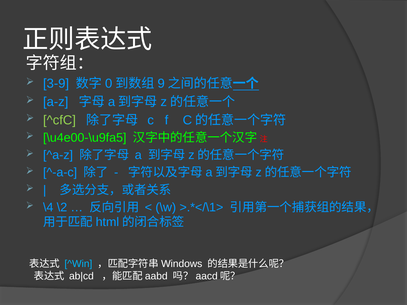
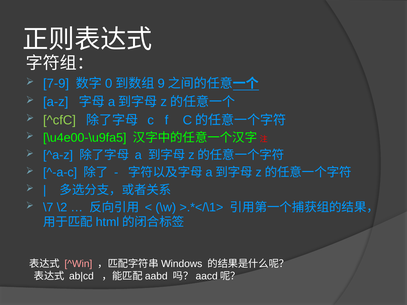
3-9: 3-9 -> 7-9
\4: \4 -> \7
^Win colour: light blue -> pink
